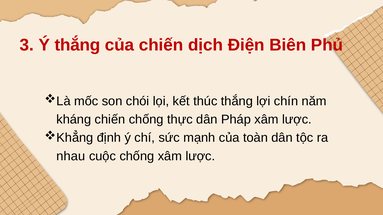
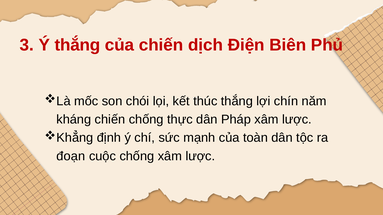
nhau: nhau -> đoạn
